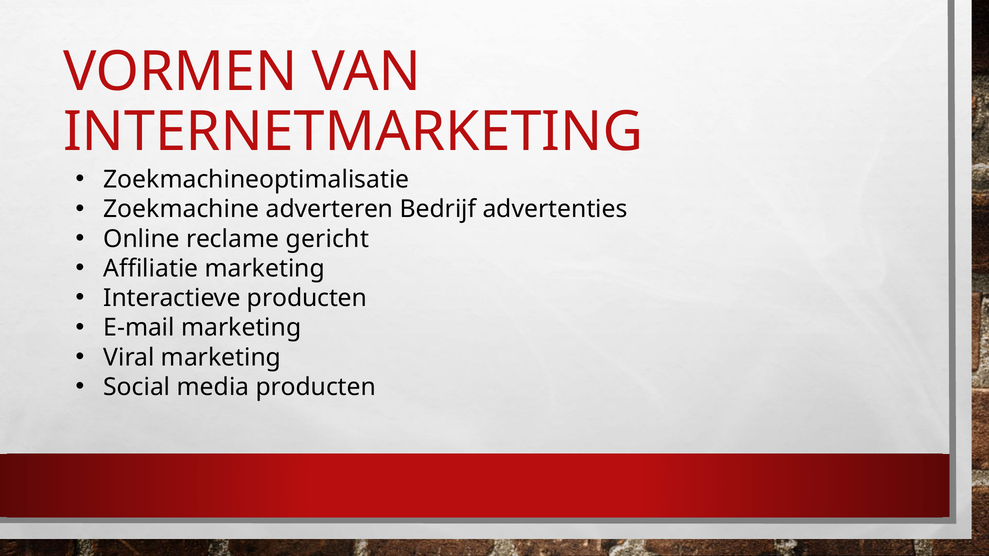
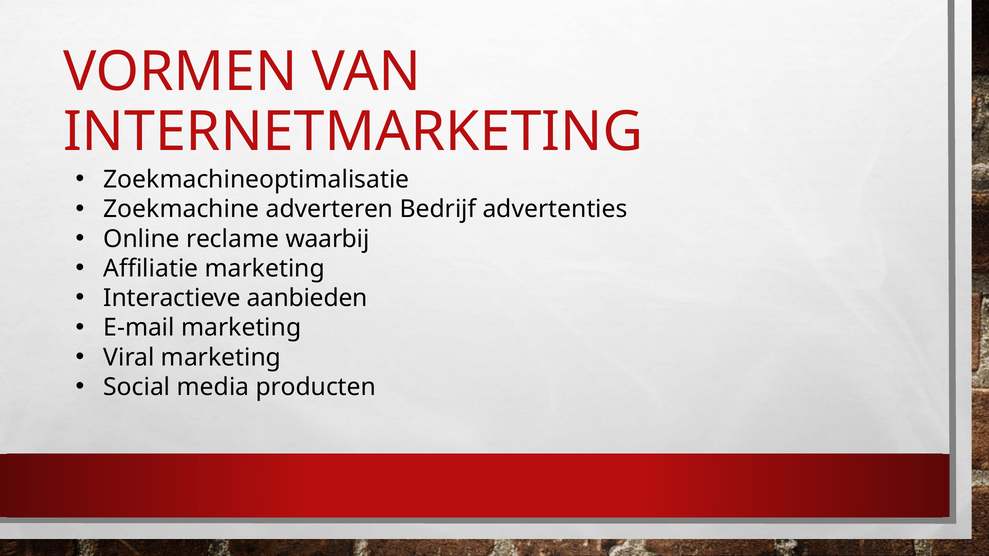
gericht: gericht -> waarbij
Interactieve producten: producten -> aanbieden
